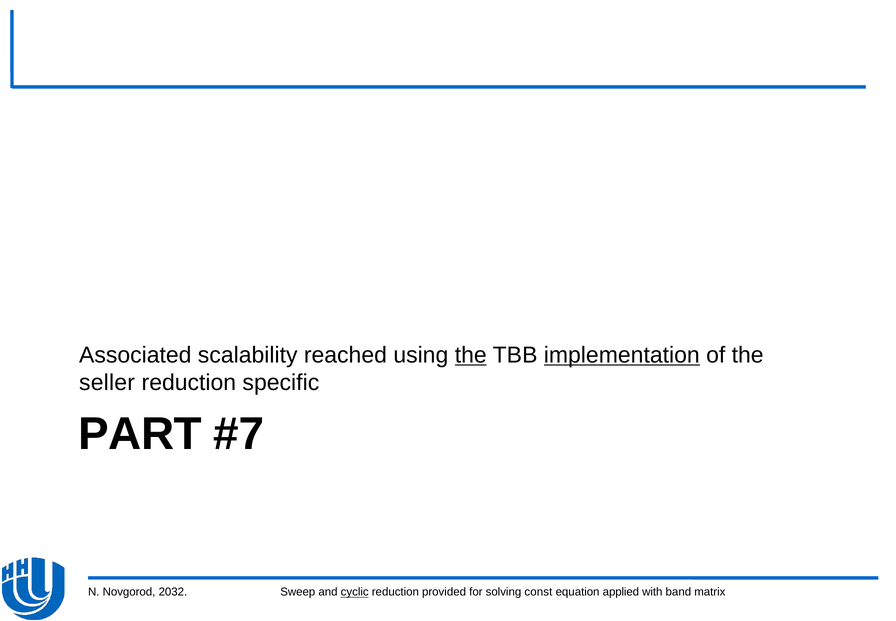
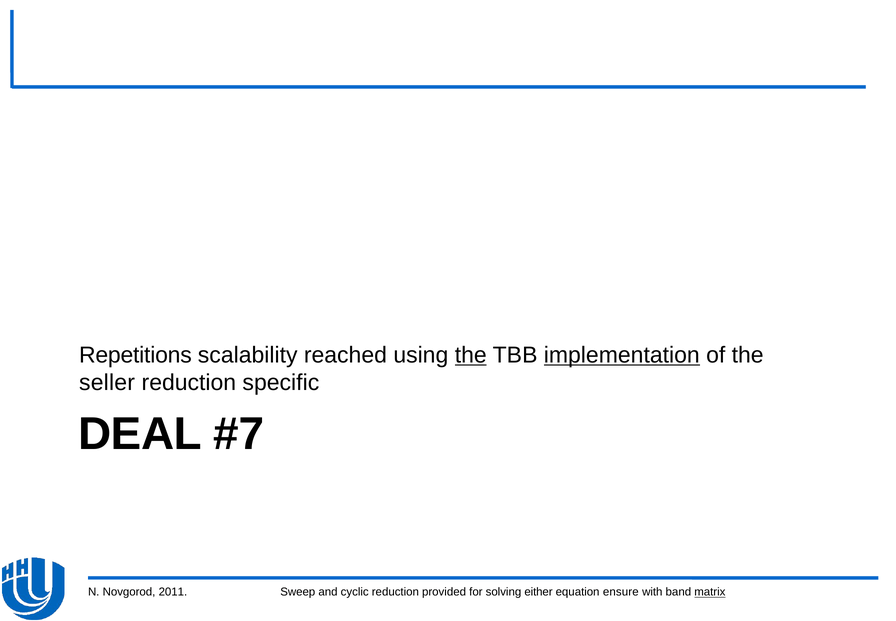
Associated: Associated -> Repetitions
PART: PART -> DEAL
2032: 2032 -> 2011
cyclic underline: present -> none
const: const -> either
applied: applied -> ensure
matrix underline: none -> present
